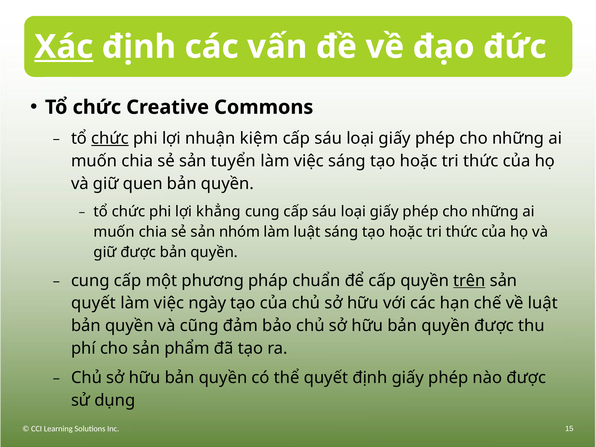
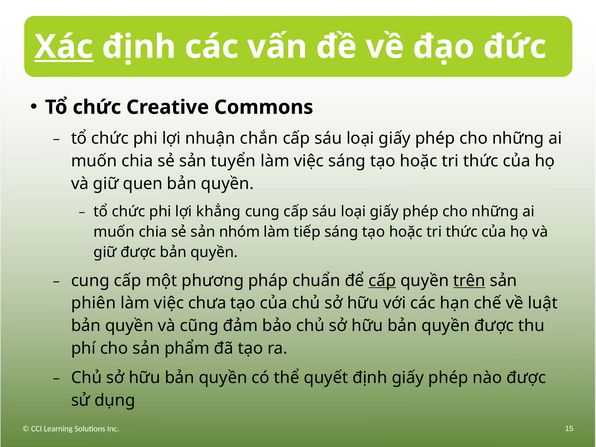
chức at (110, 138) underline: present -> none
kiệm: kiệm -> chắn
làm luật: luật -> tiếp
cấp at (382, 281) underline: none -> present
quyết at (94, 303): quyết -> phiên
ngày: ngày -> chưa
